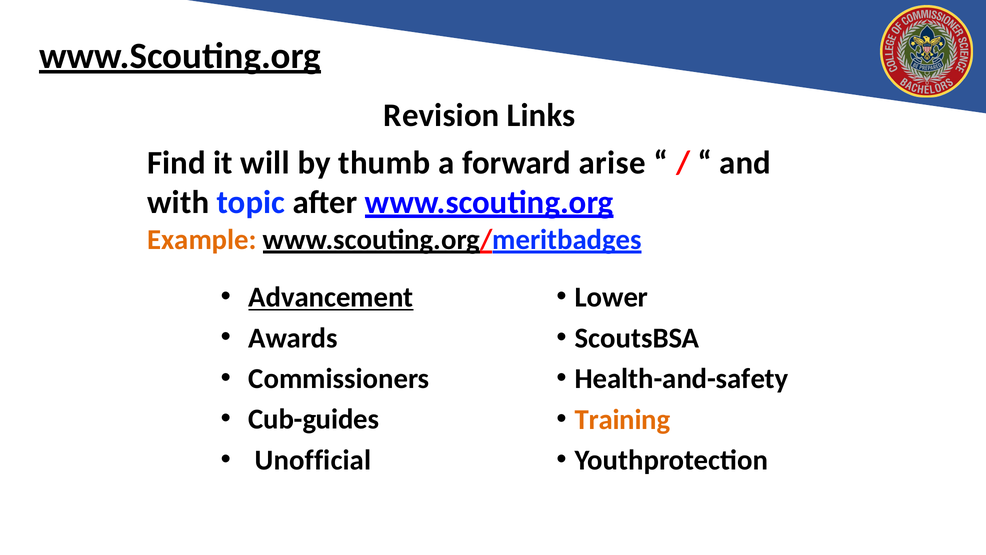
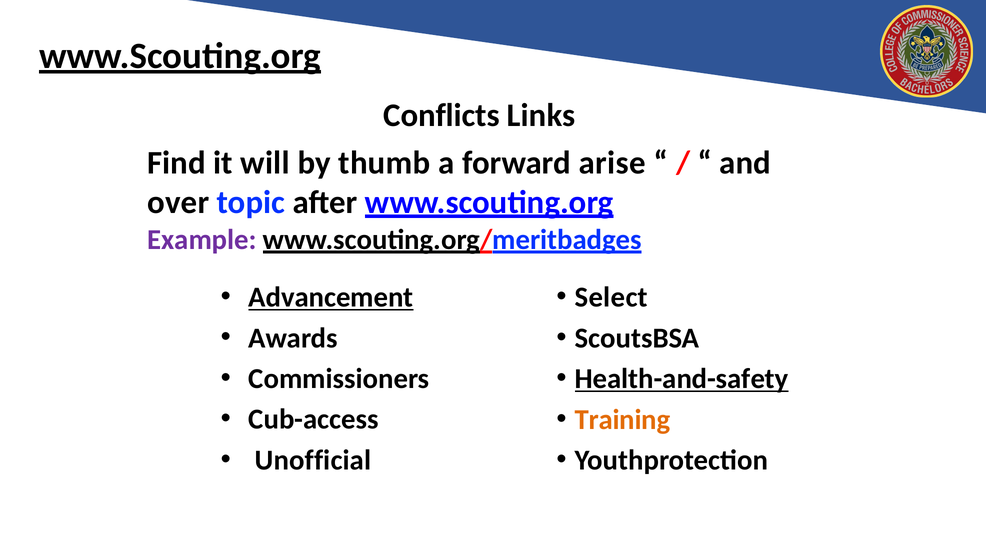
Revision: Revision -> Conflicts
with: with -> over
Example colour: orange -> purple
Lower: Lower -> Select
Health-and-safety underline: none -> present
Cub-guides: Cub-guides -> Cub-access
